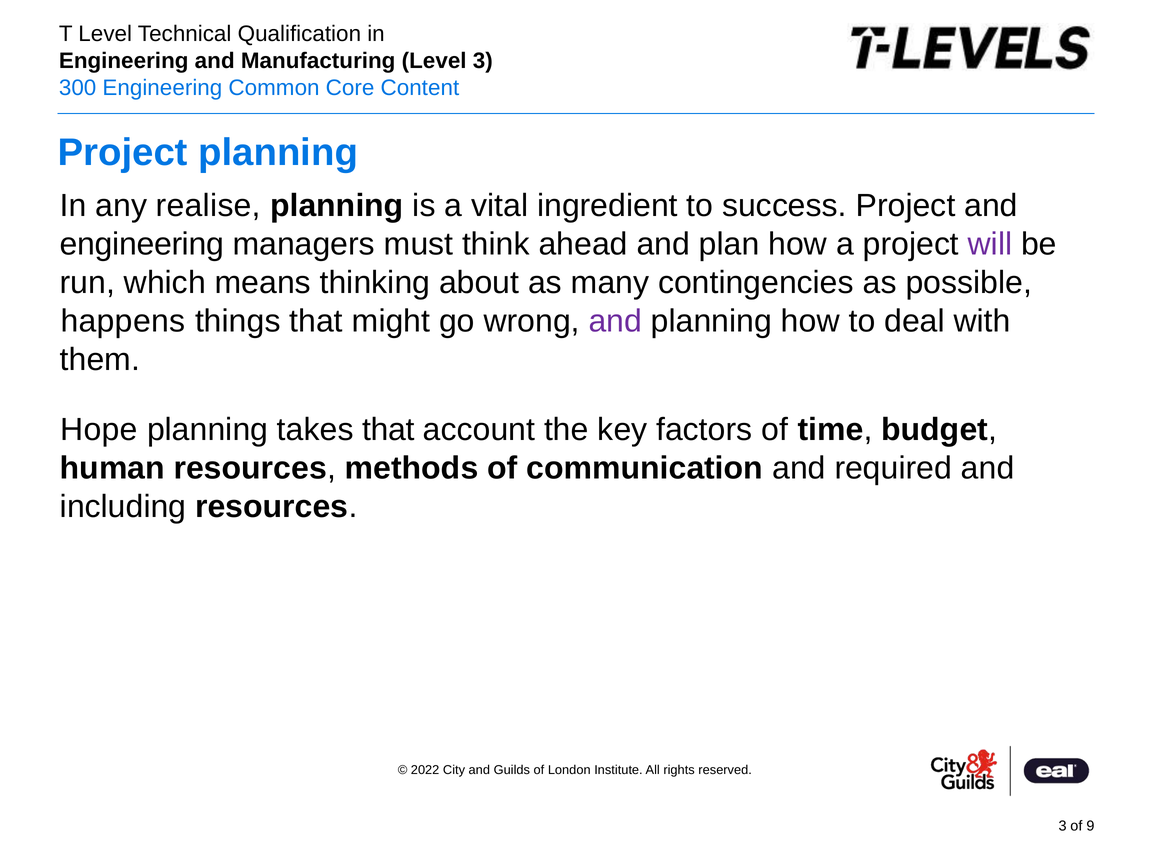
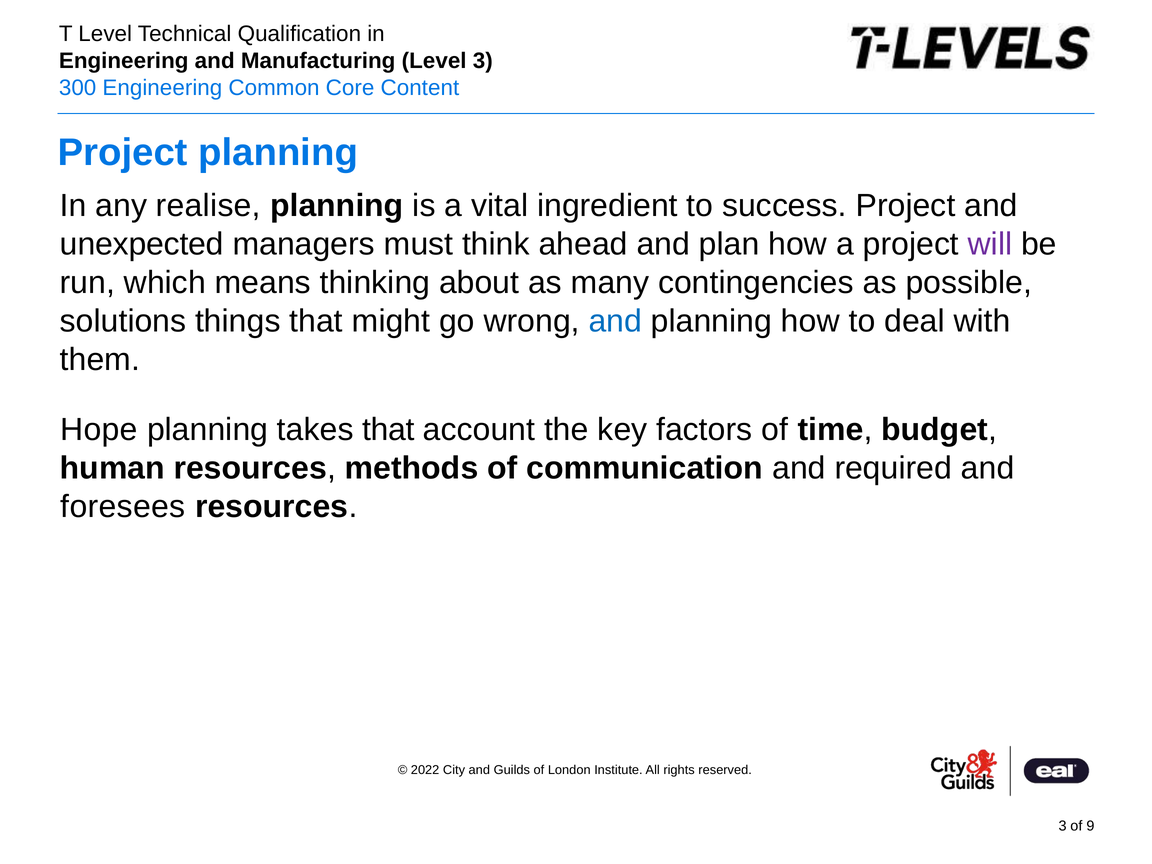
engineering at (142, 244): engineering -> unexpected
happens: happens -> solutions
and at (615, 321) colour: purple -> blue
including: including -> foresees
